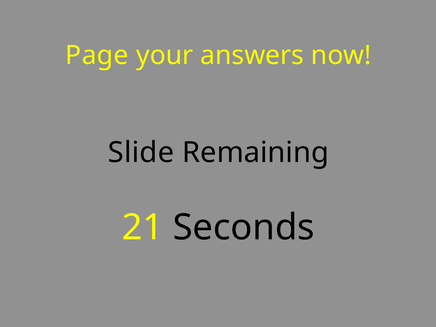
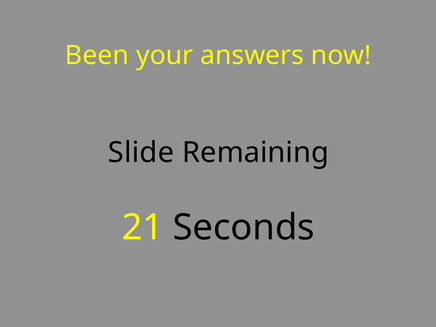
Page: Page -> Been
